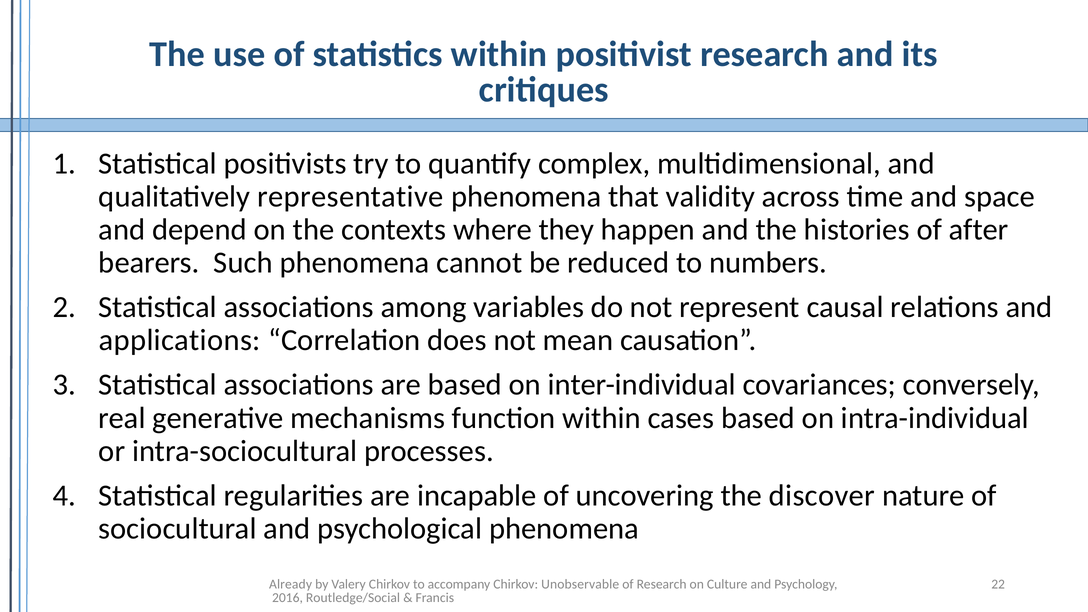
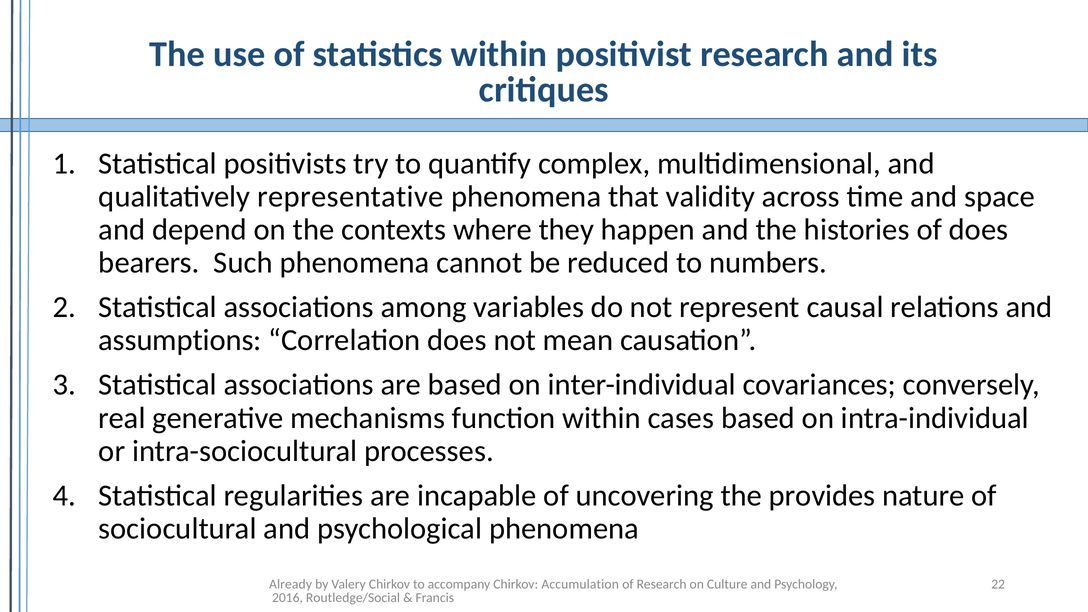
of after: after -> does
applications: applications -> assumptions
discover: discover -> provides
Unobservable: Unobservable -> Accumulation
